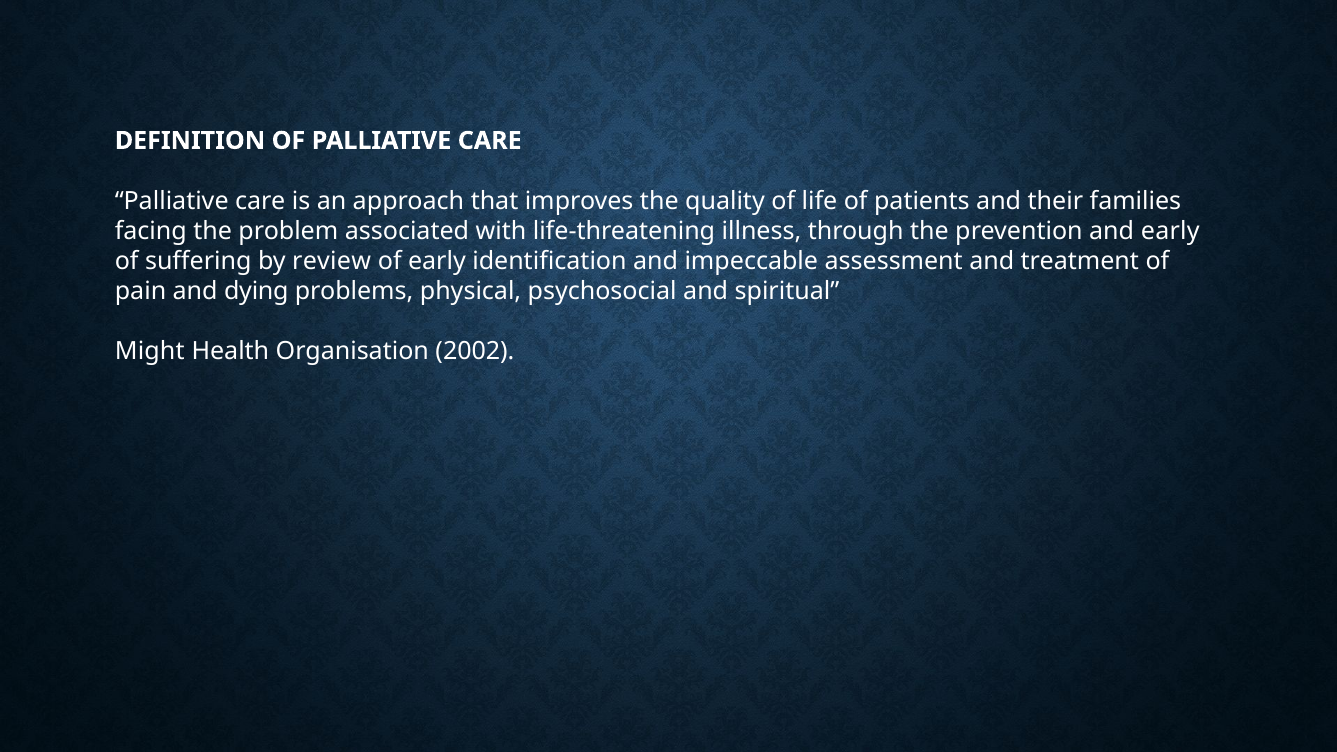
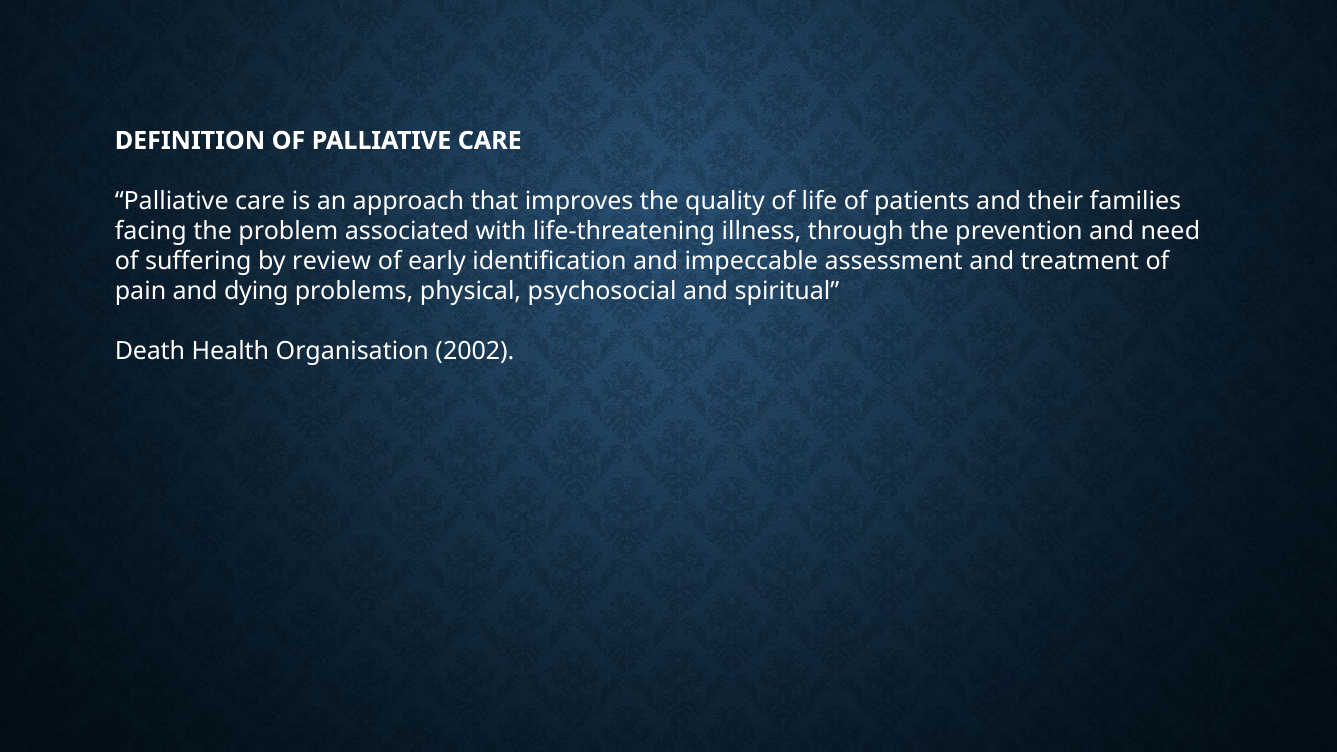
and early: early -> need
Might: Might -> Death
